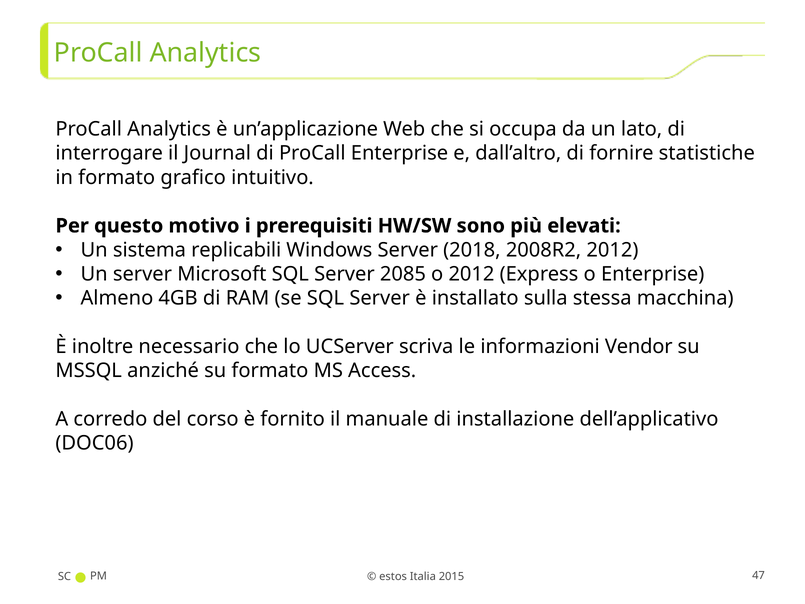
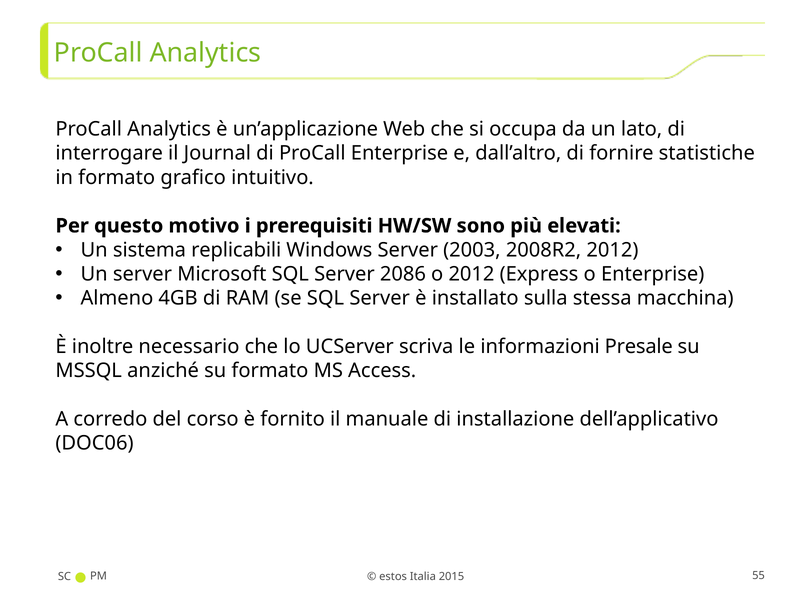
2018: 2018 -> 2003
2085: 2085 -> 2086
Vendor: Vendor -> Presale
47: 47 -> 55
